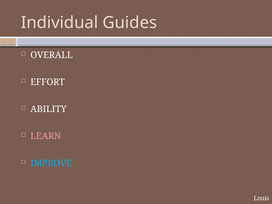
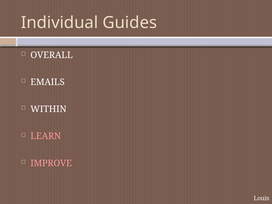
EFFORT: EFFORT -> EMAILS
ABILITY: ABILITY -> WITHIN
IMPROVE colour: light blue -> pink
